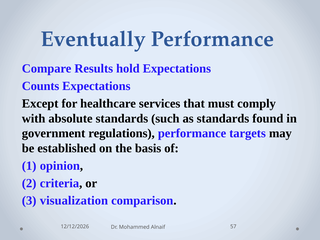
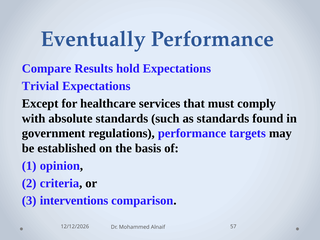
Counts: Counts -> Trivial
visualization: visualization -> interventions
